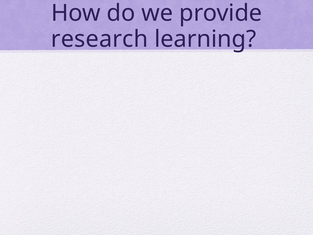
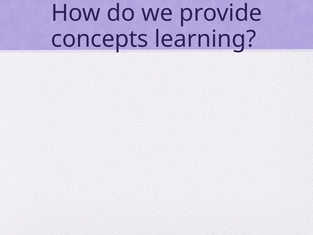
research: research -> concepts
